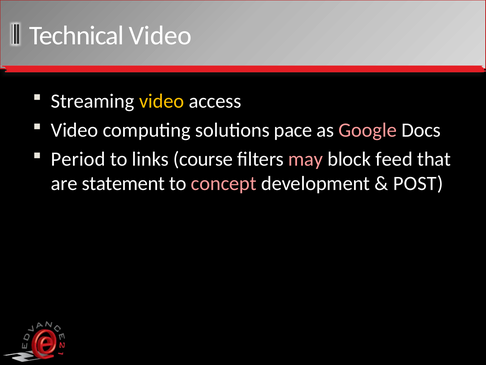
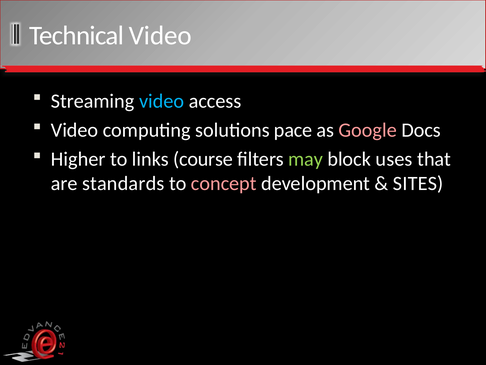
video at (162, 101) colour: yellow -> light blue
Period: Period -> Higher
may colour: pink -> light green
feed: feed -> uses
statement: statement -> standards
POST: POST -> SITES
